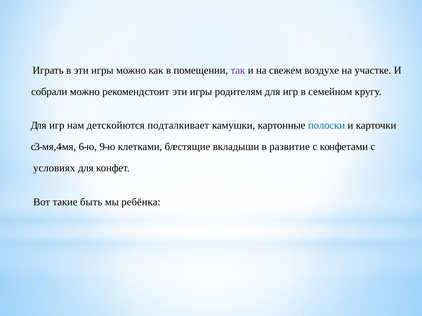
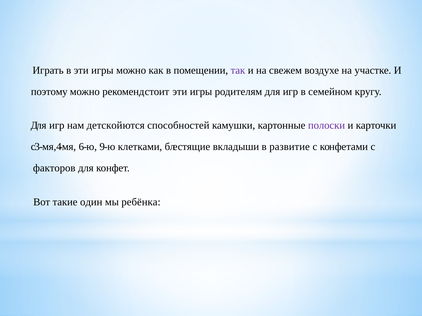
собрали: собрали -> поэтому
подталкивает: подталкивает -> способностей
полоски colour: blue -> purple
условиях: условиях -> факторов
быть: быть -> один
